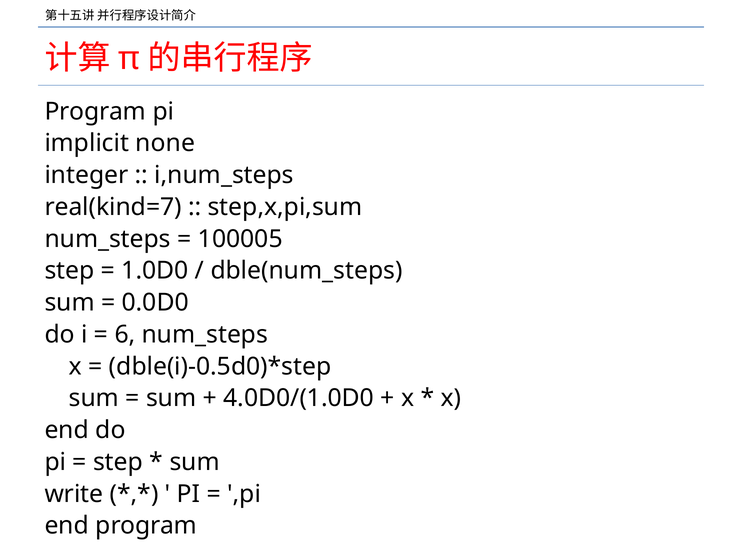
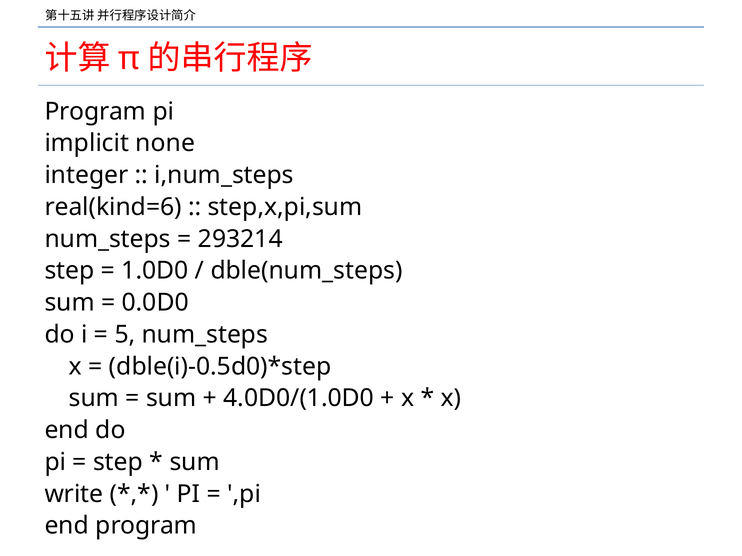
real(kind=7: real(kind=7 -> real(kind=6
100005: 100005 -> 293214
6: 6 -> 5
